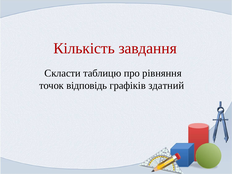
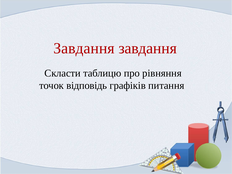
Кількість at (84, 48): Кількість -> Завдання
здатний: здатний -> питання
